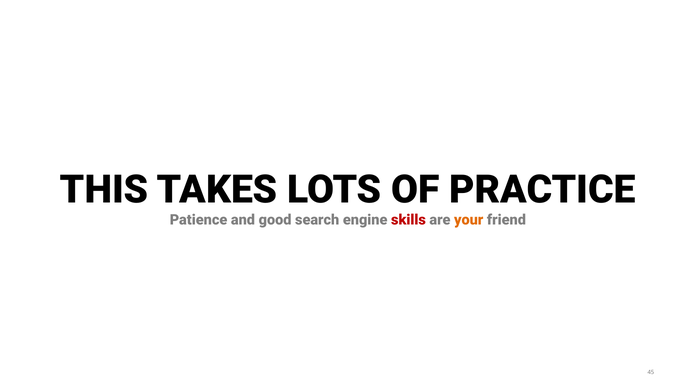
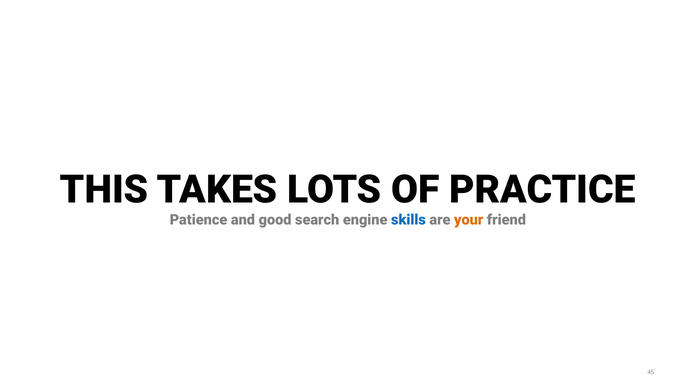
skills colour: red -> blue
